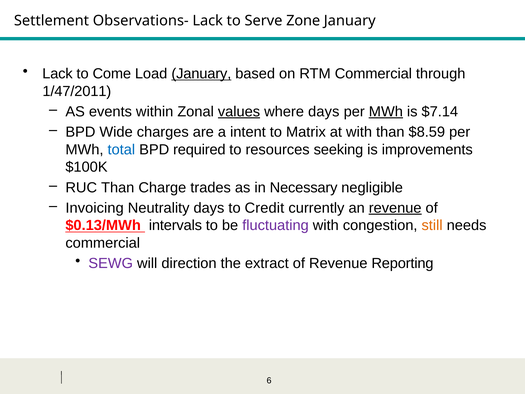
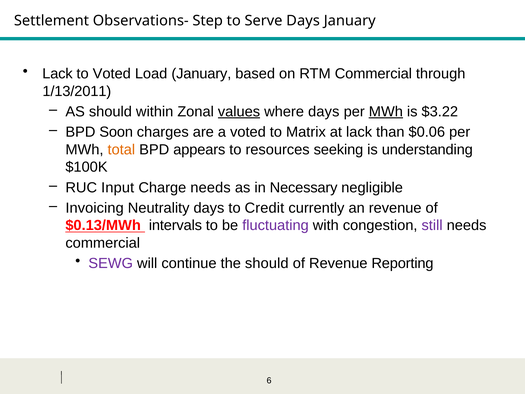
Observations- Lack: Lack -> Step
Serve Zone: Zone -> Days
to Come: Come -> Voted
January at (201, 74) underline: present -> none
1/47/2011: 1/47/2011 -> 1/13/2011
AS events: events -> should
$7.14: $7.14 -> $3.22
Wide: Wide -> Soon
a intent: intent -> voted
at with: with -> lack
$8.59: $8.59 -> $0.06
total colour: blue -> orange
required: required -> appears
improvements: improvements -> understanding
RUC Than: Than -> Input
Charge trades: trades -> needs
revenue at (395, 208) underline: present -> none
still colour: orange -> purple
direction: direction -> continue
the extract: extract -> should
